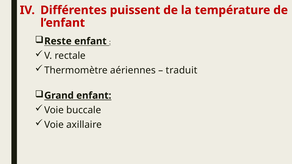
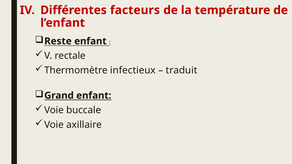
puissent: puissent -> facteurs
aériennes: aériennes -> infectieux
